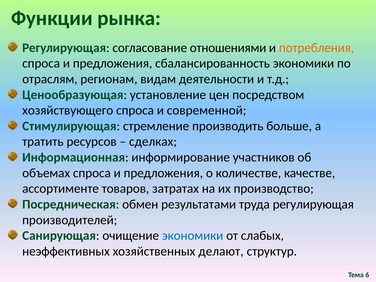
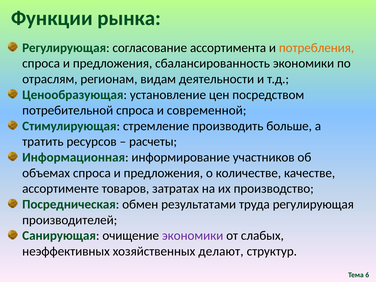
отношениями: отношениями -> ассортимента
хозяйствующего: хозяйствующего -> потребительной
сделках: сделках -> расчеты
экономики at (193, 236) colour: blue -> purple
